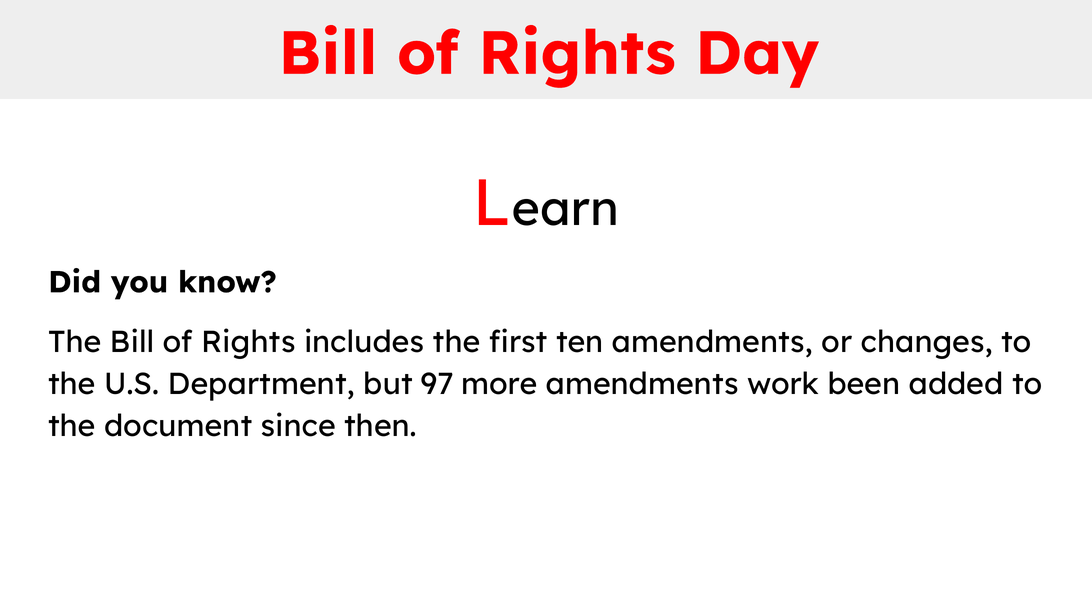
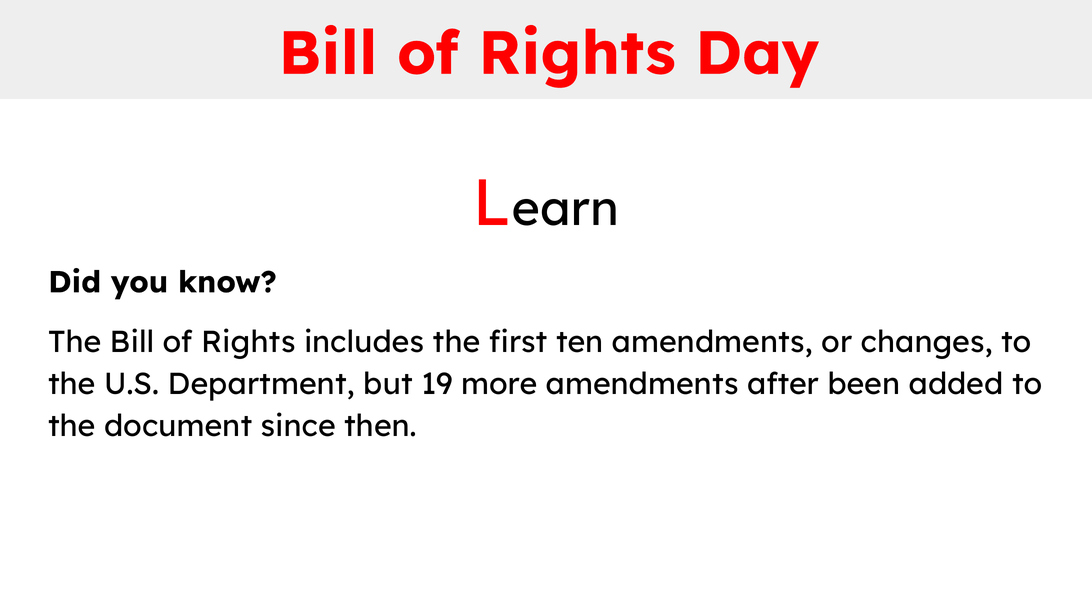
97: 97 -> 19
work: work -> after
